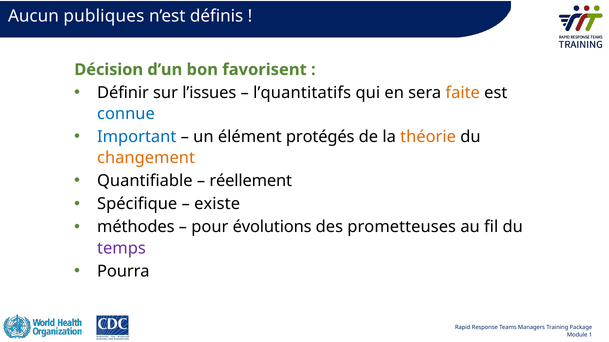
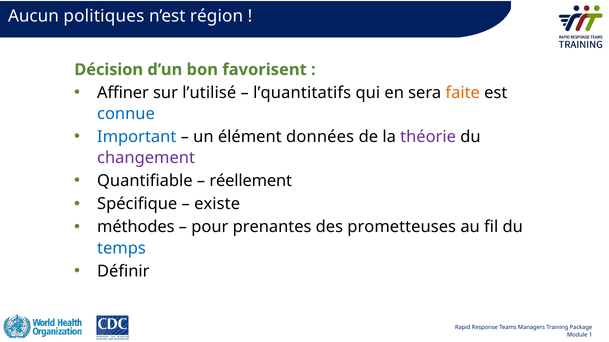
publiques: publiques -> politiques
définis: définis -> région
Définir: Définir -> Affiner
l’issues: l’issues -> l’utilisé
protégés: protégés -> données
théorie colour: orange -> purple
changement colour: orange -> purple
évolutions: évolutions -> prenantes
temps colour: purple -> blue
Pourra: Pourra -> Définir
